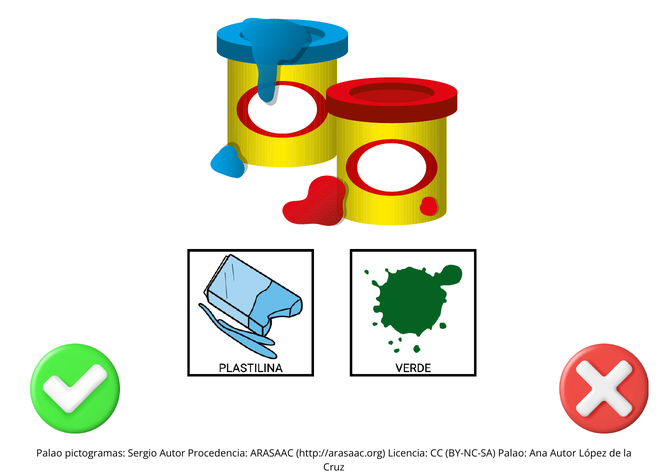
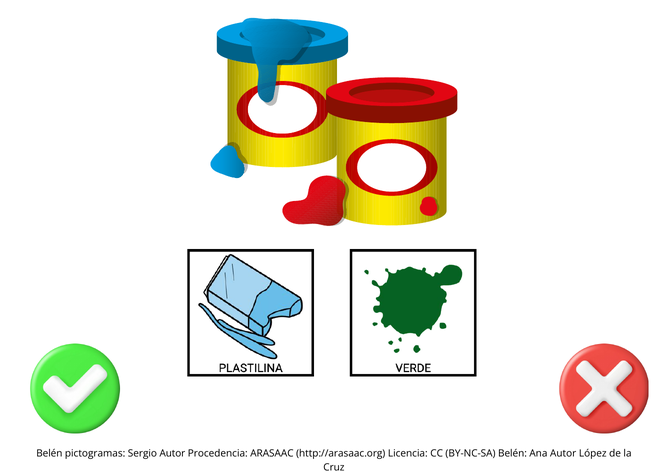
Palao at (49, 454): Palao -> Belén
BY-NC-SA Palao: Palao -> Belén
